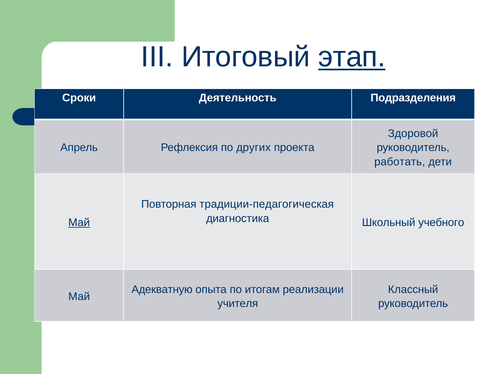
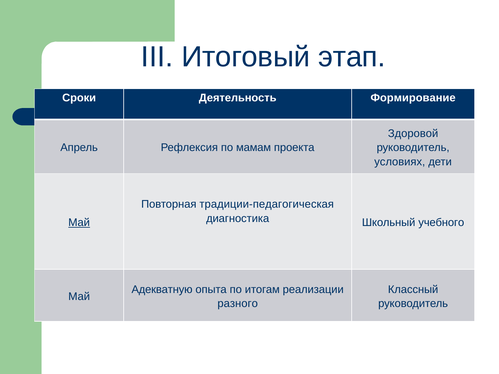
этап underline: present -> none
Подразделения: Подразделения -> Формирование
других: других -> мамам
работать: работать -> условиях
учителя: учителя -> разного
